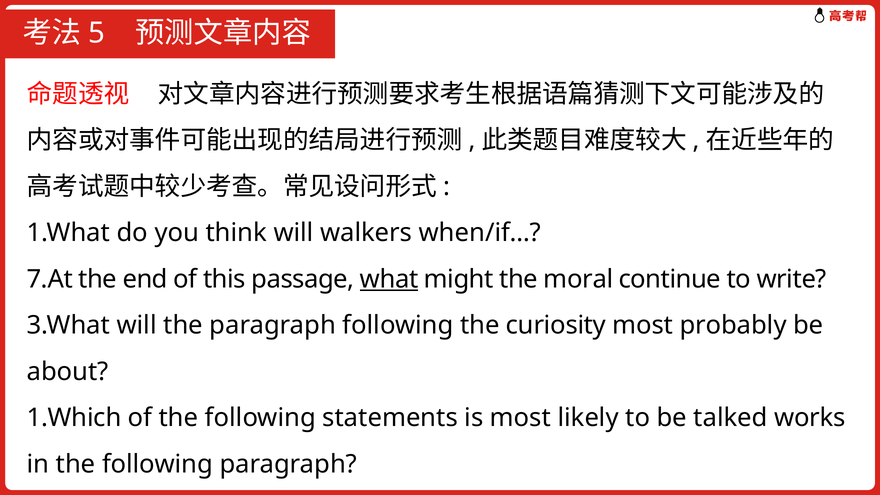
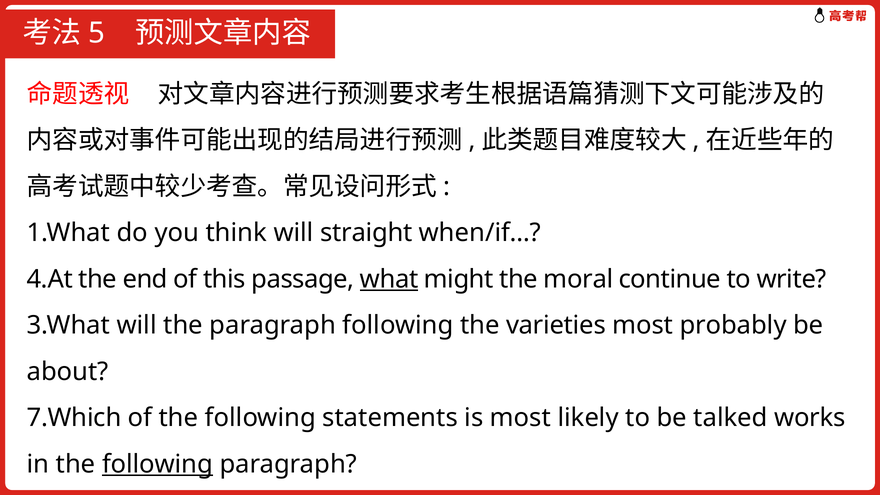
walkers: walkers -> straight
7.At: 7.At -> 4.At
curiosity: curiosity -> varieties
1.Which: 1.Which -> 7.Which
following at (157, 464) underline: none -> present
